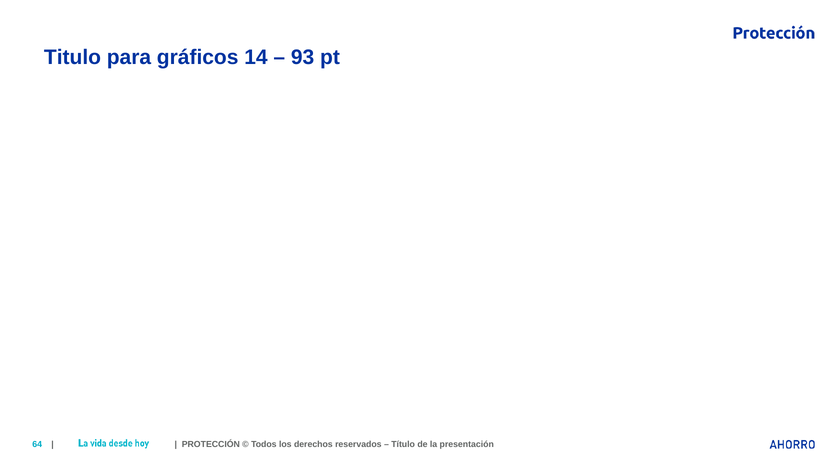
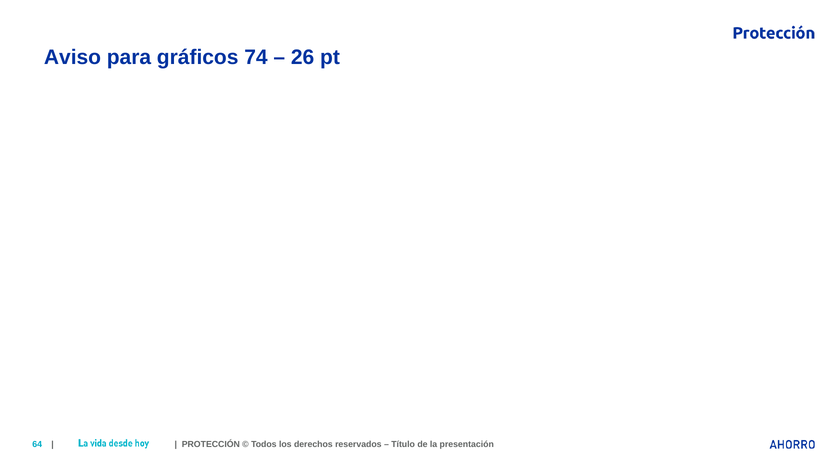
Titulo: Titulo -> Aviso
14: 14 -> 74
93: 93 -> 26
